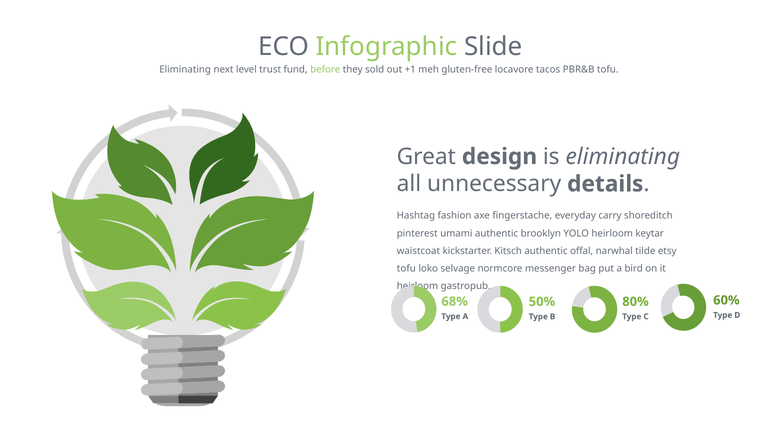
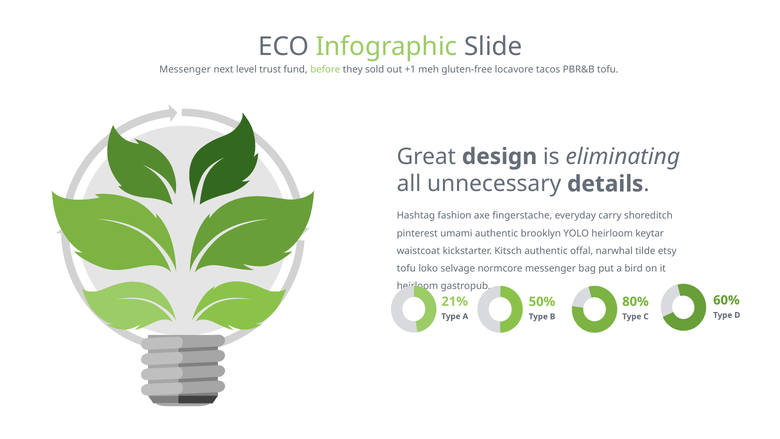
Eliminating at (185, 69): Eliminating -> Messenger
68%: 68% -> 21%
